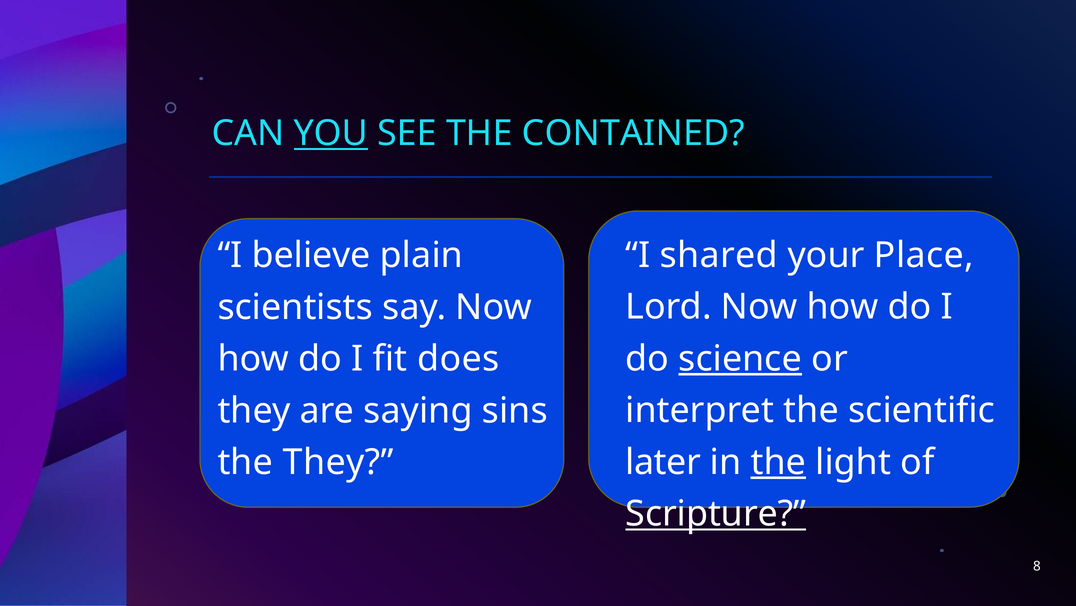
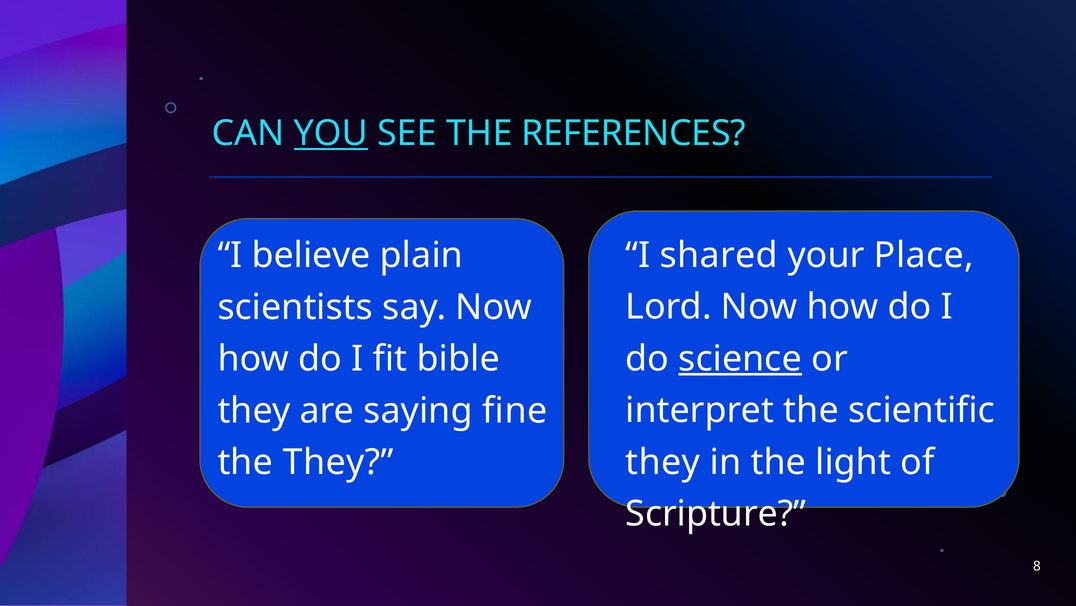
CONTAINED: CONTAINED -> REFERENCES
does: does -> bible
sins: sins -> fine
later at (663, 462): later -> they
the at (778, 462) underline: present -> none
Scripture underline: present -> none
